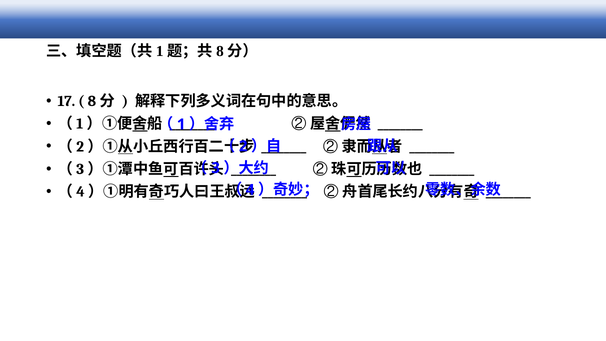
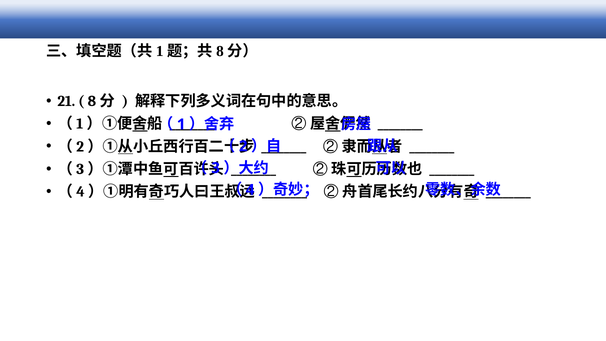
17: 17 -> 21
